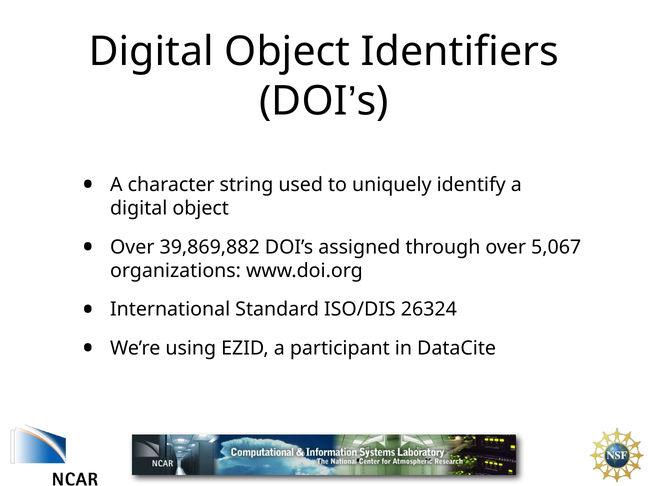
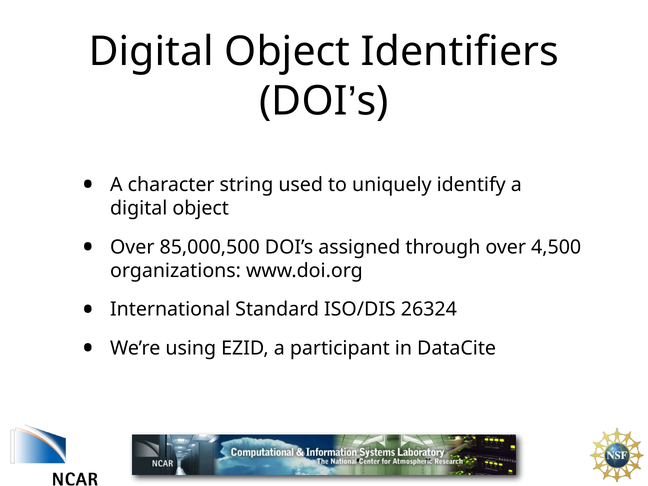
39,869,882: 39,869,882 -> 85,000,500
5,067: 5,067 -> 4,500
